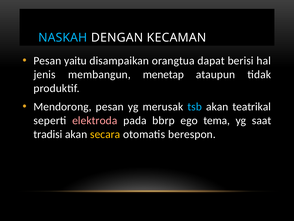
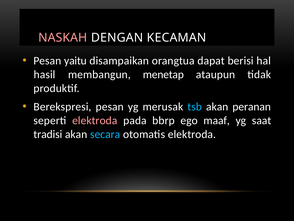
NASKAH colour: light blue -> pink
jenis: jenis -> hasil
Mendorong: Mendorong -> Berekspresi
teatrikal: teatrikal -> peranan
tema: tema -> maaf
secara colour: yellow -> light blue
otomatis berespon: berespon -> elektroda
